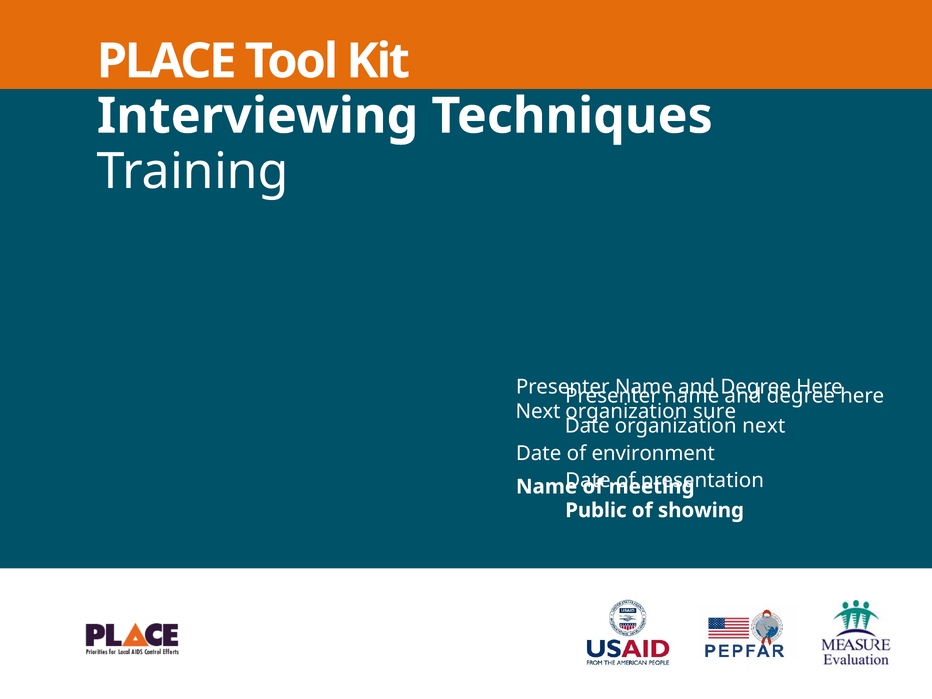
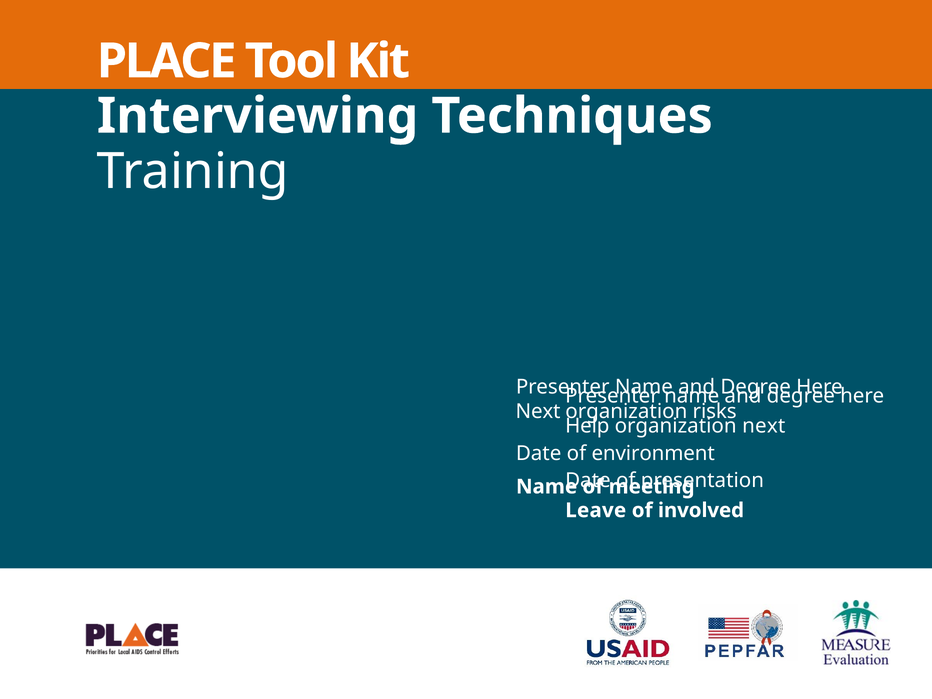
sure: sure -> risks
Date at (587, 426): Date -> Help
Public: Public -> Leave
showing: showing -> involved
